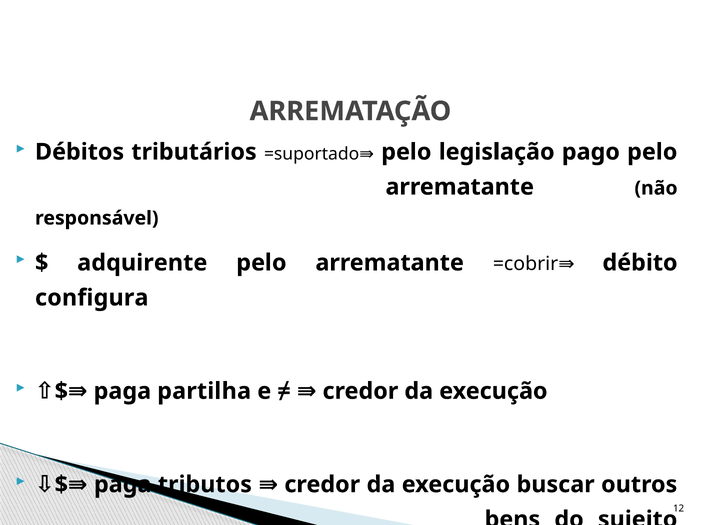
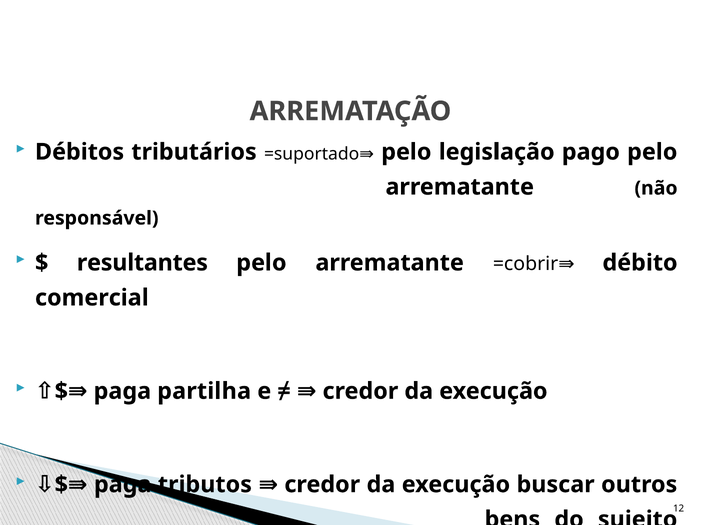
adquirente: adquirente -> resultantes
configura: configura -> comercial
